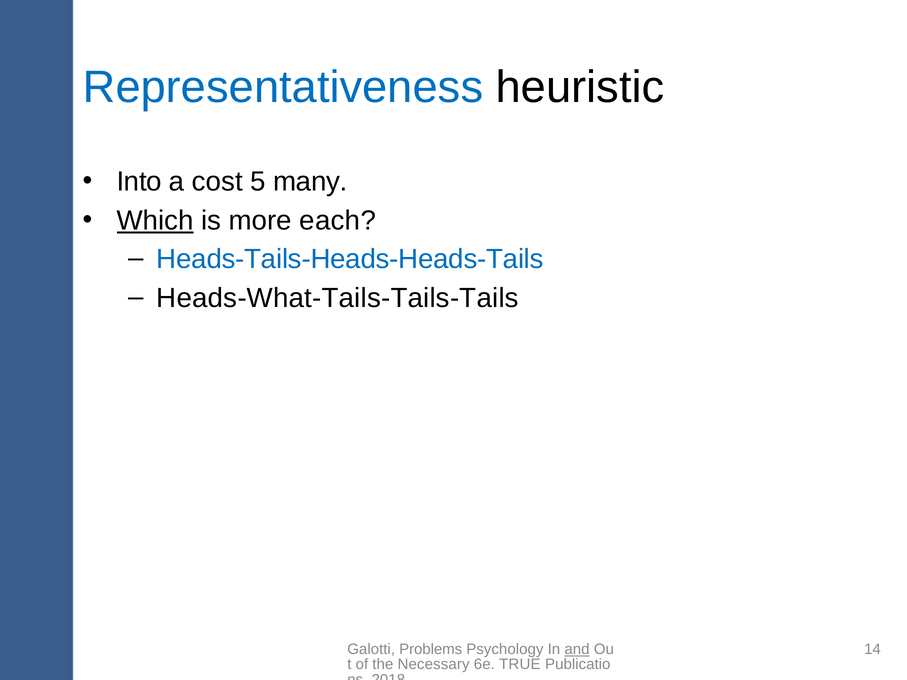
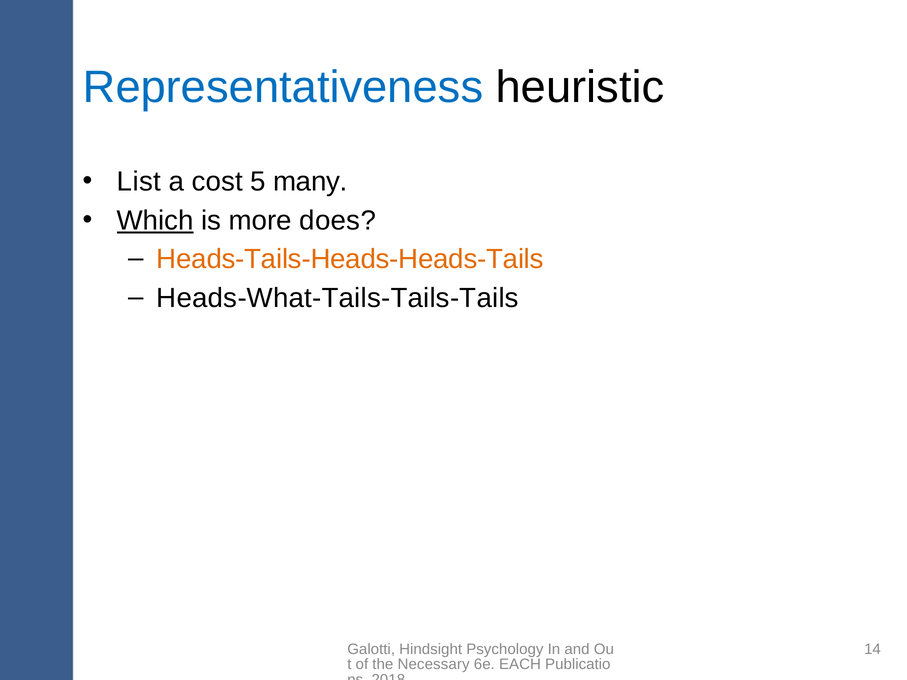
Into: Into -> List
each: each -> does
Heads-Tails-Heads-Heads-Tails colour: blue -> orange
Problems: Problems -> Hindsight
and underline: present -> none
TRUE: TRUE -> EACH
